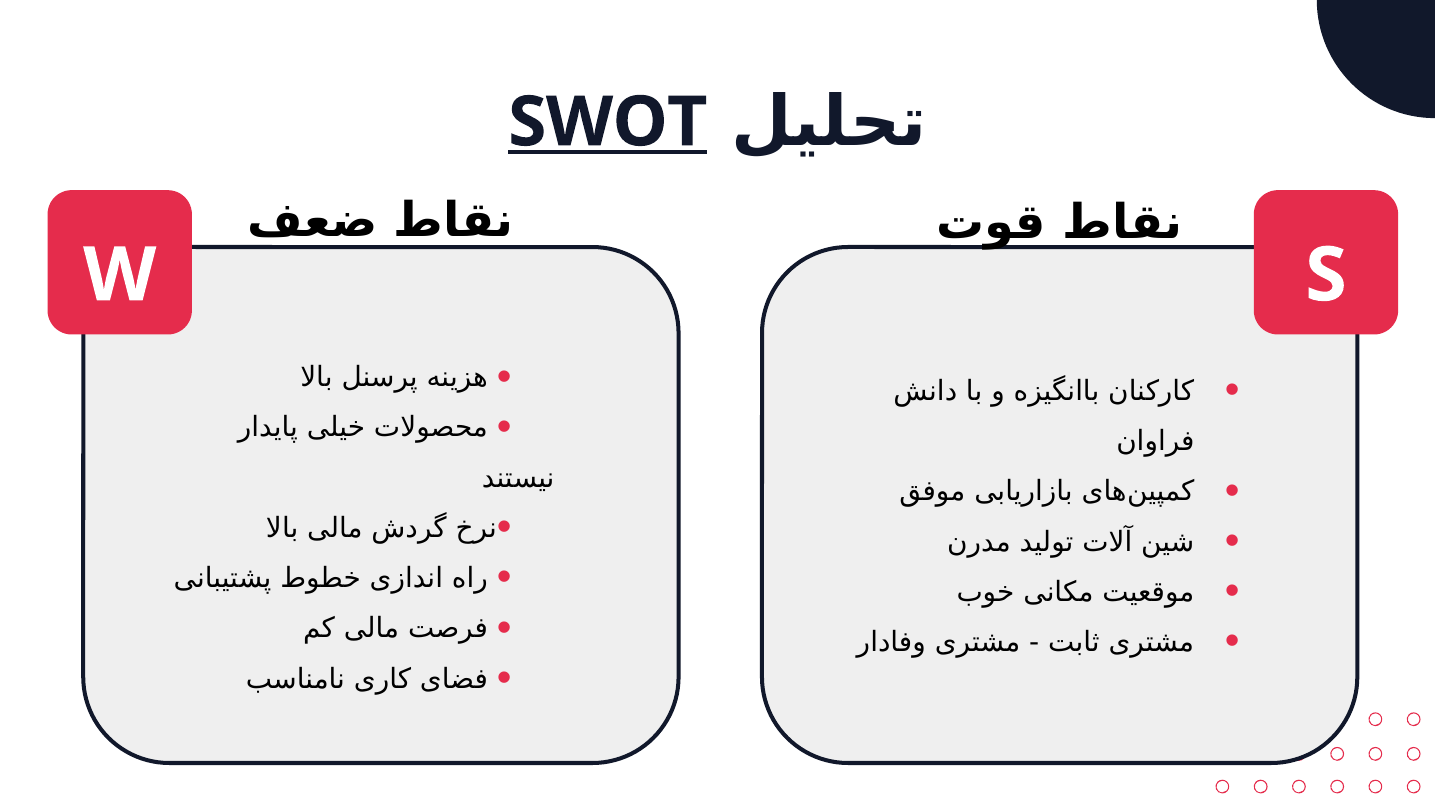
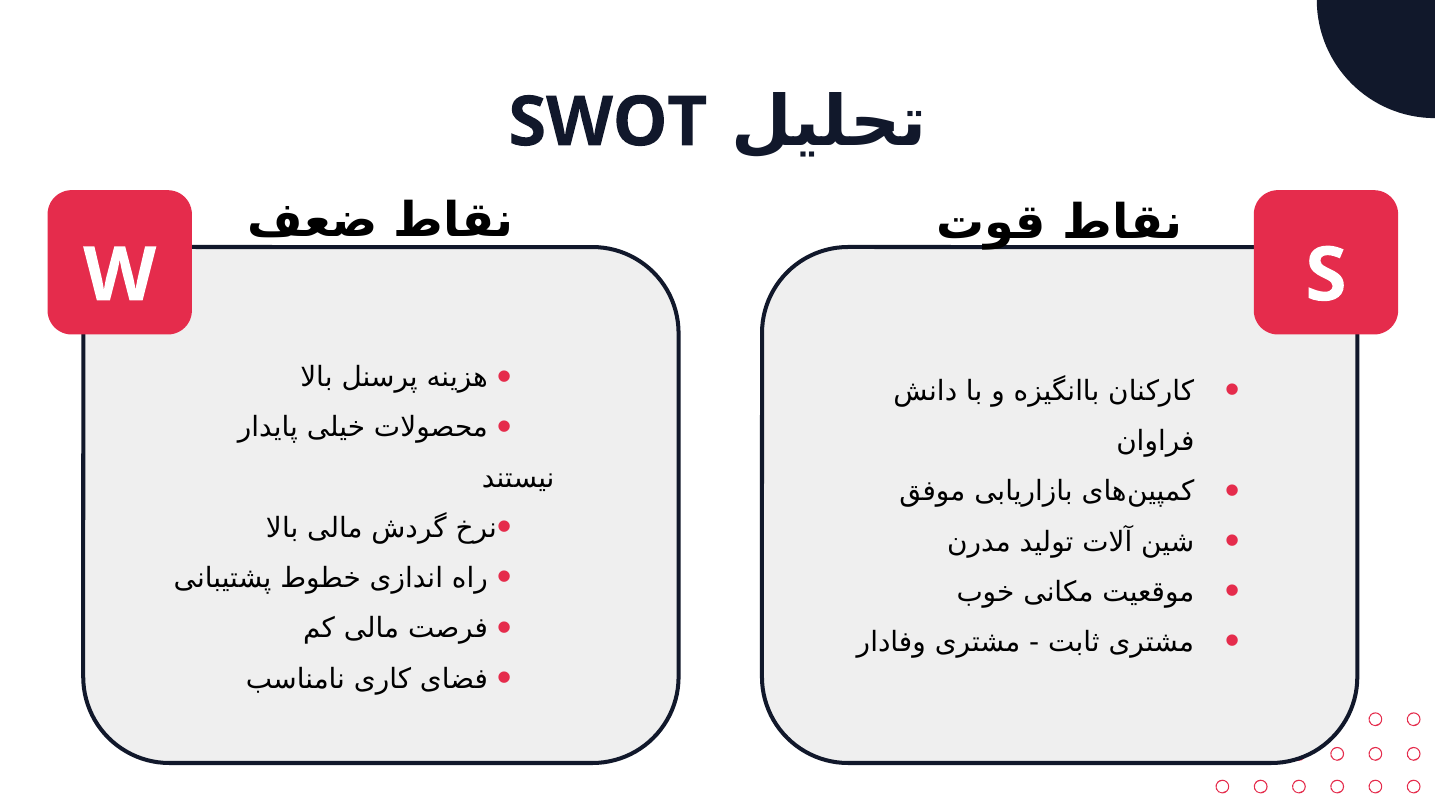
SWOT underline: present -> none
